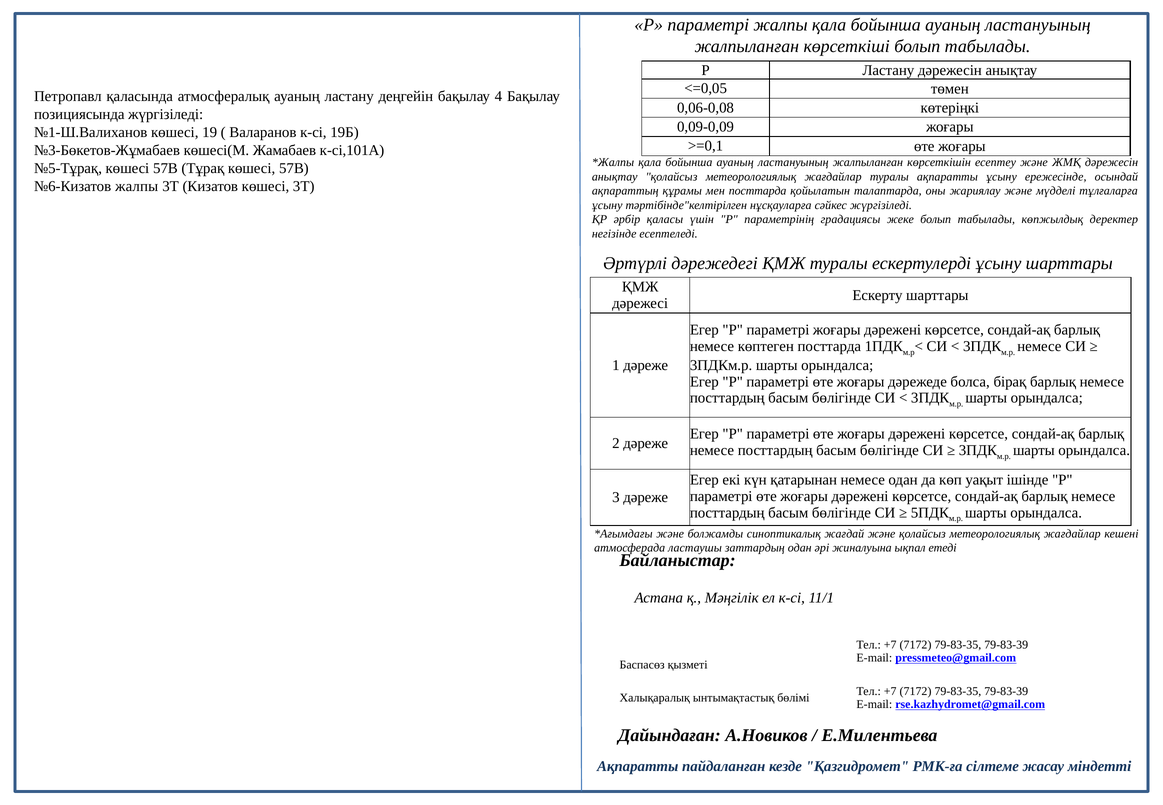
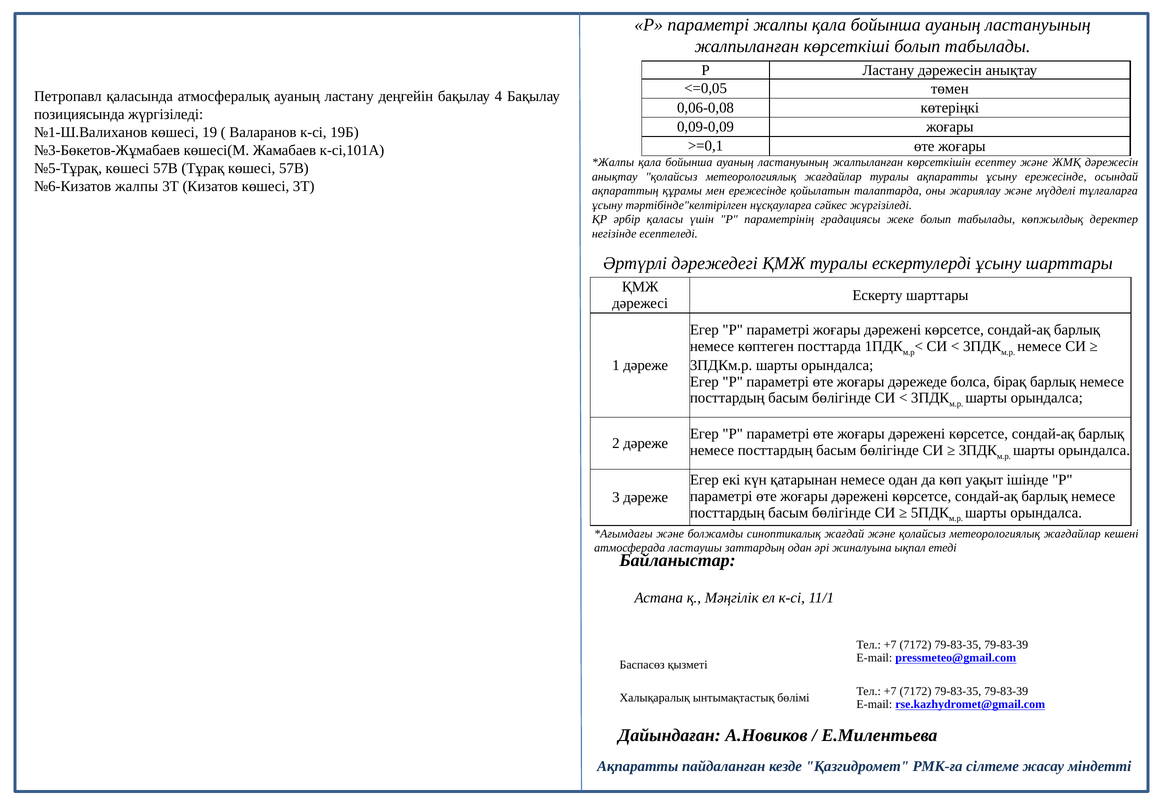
мен посттарда: посттарда -> ережесінде
